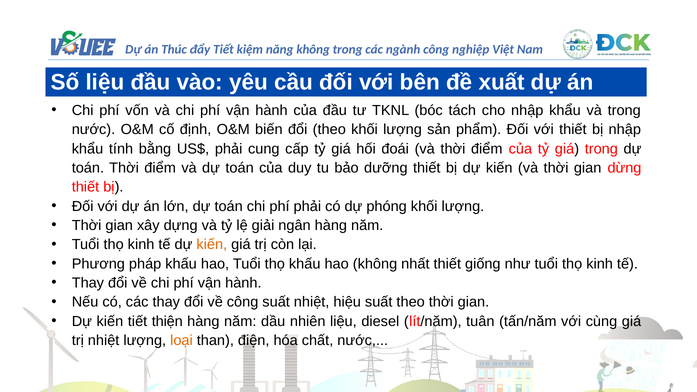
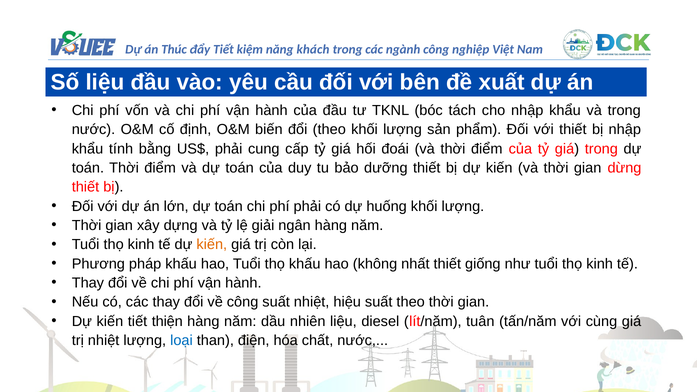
không at (313, 50): không -> khách
phóng: phóng -> huống
loại colour: orange -> blue
